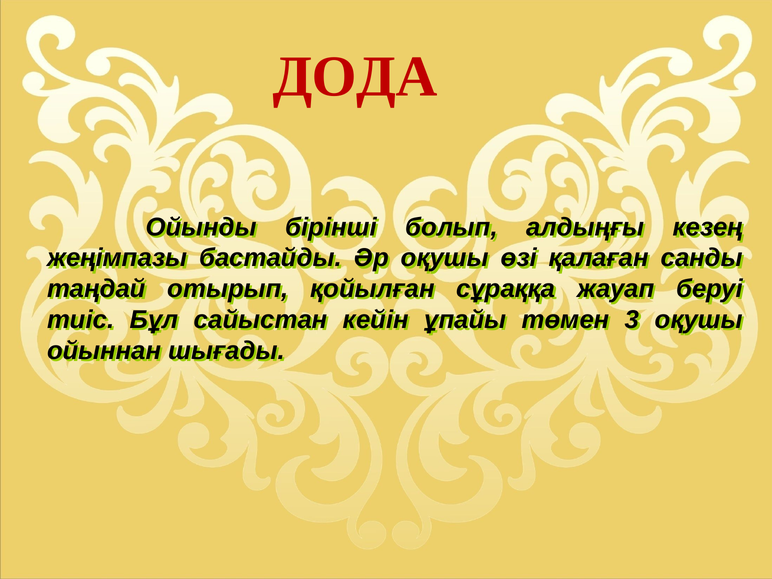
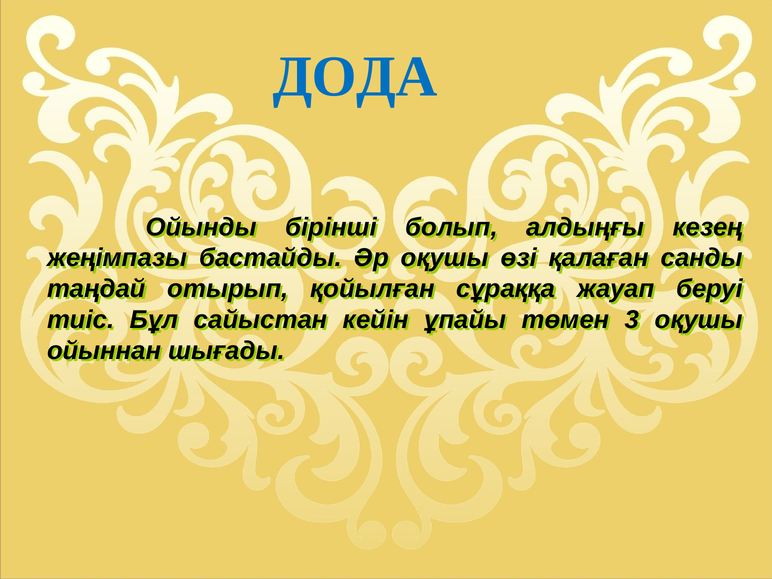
ДОДА colour: red -> blue
